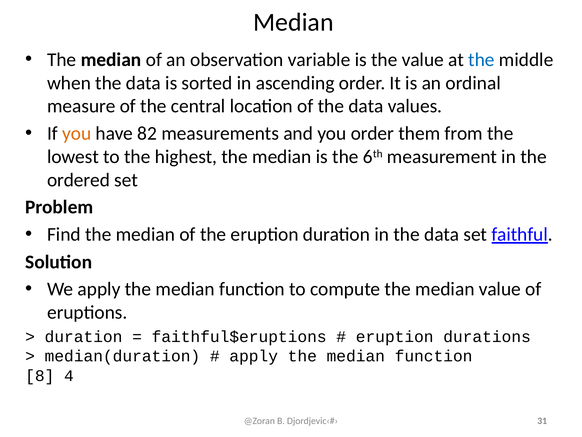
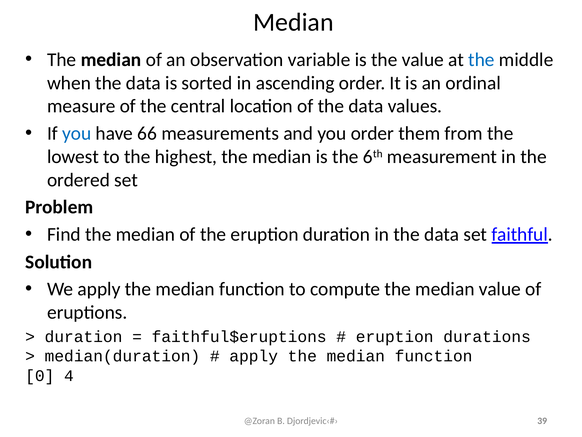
you at (77, 133) colour: orange -> blue
82: 82 -> 66
8: 8 -> 0
31: 31 -> 39
